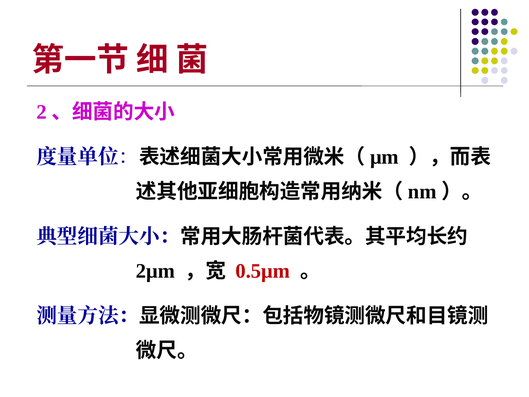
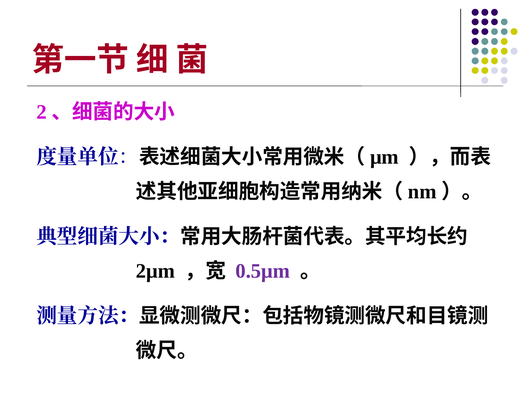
0.5μm colour: red -> purple
